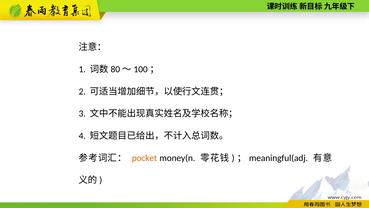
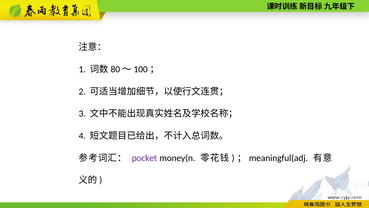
pocket colour: orange -> purple
